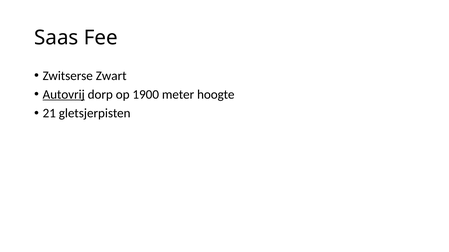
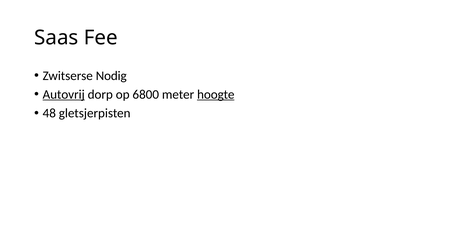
Zwart: Zwart -> Nodig
1900: 1900 -> 6800
hoogte underline: none -> present
21: 21 -> 48
